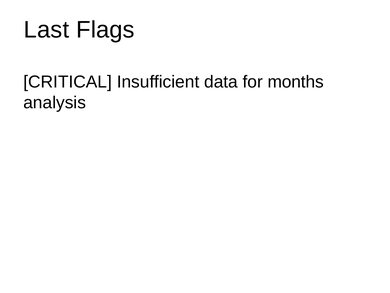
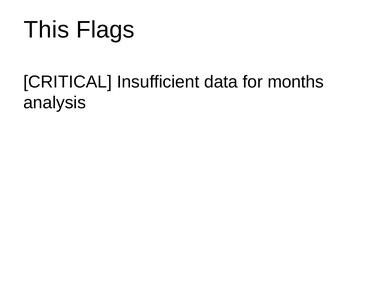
Last: Last -> This
